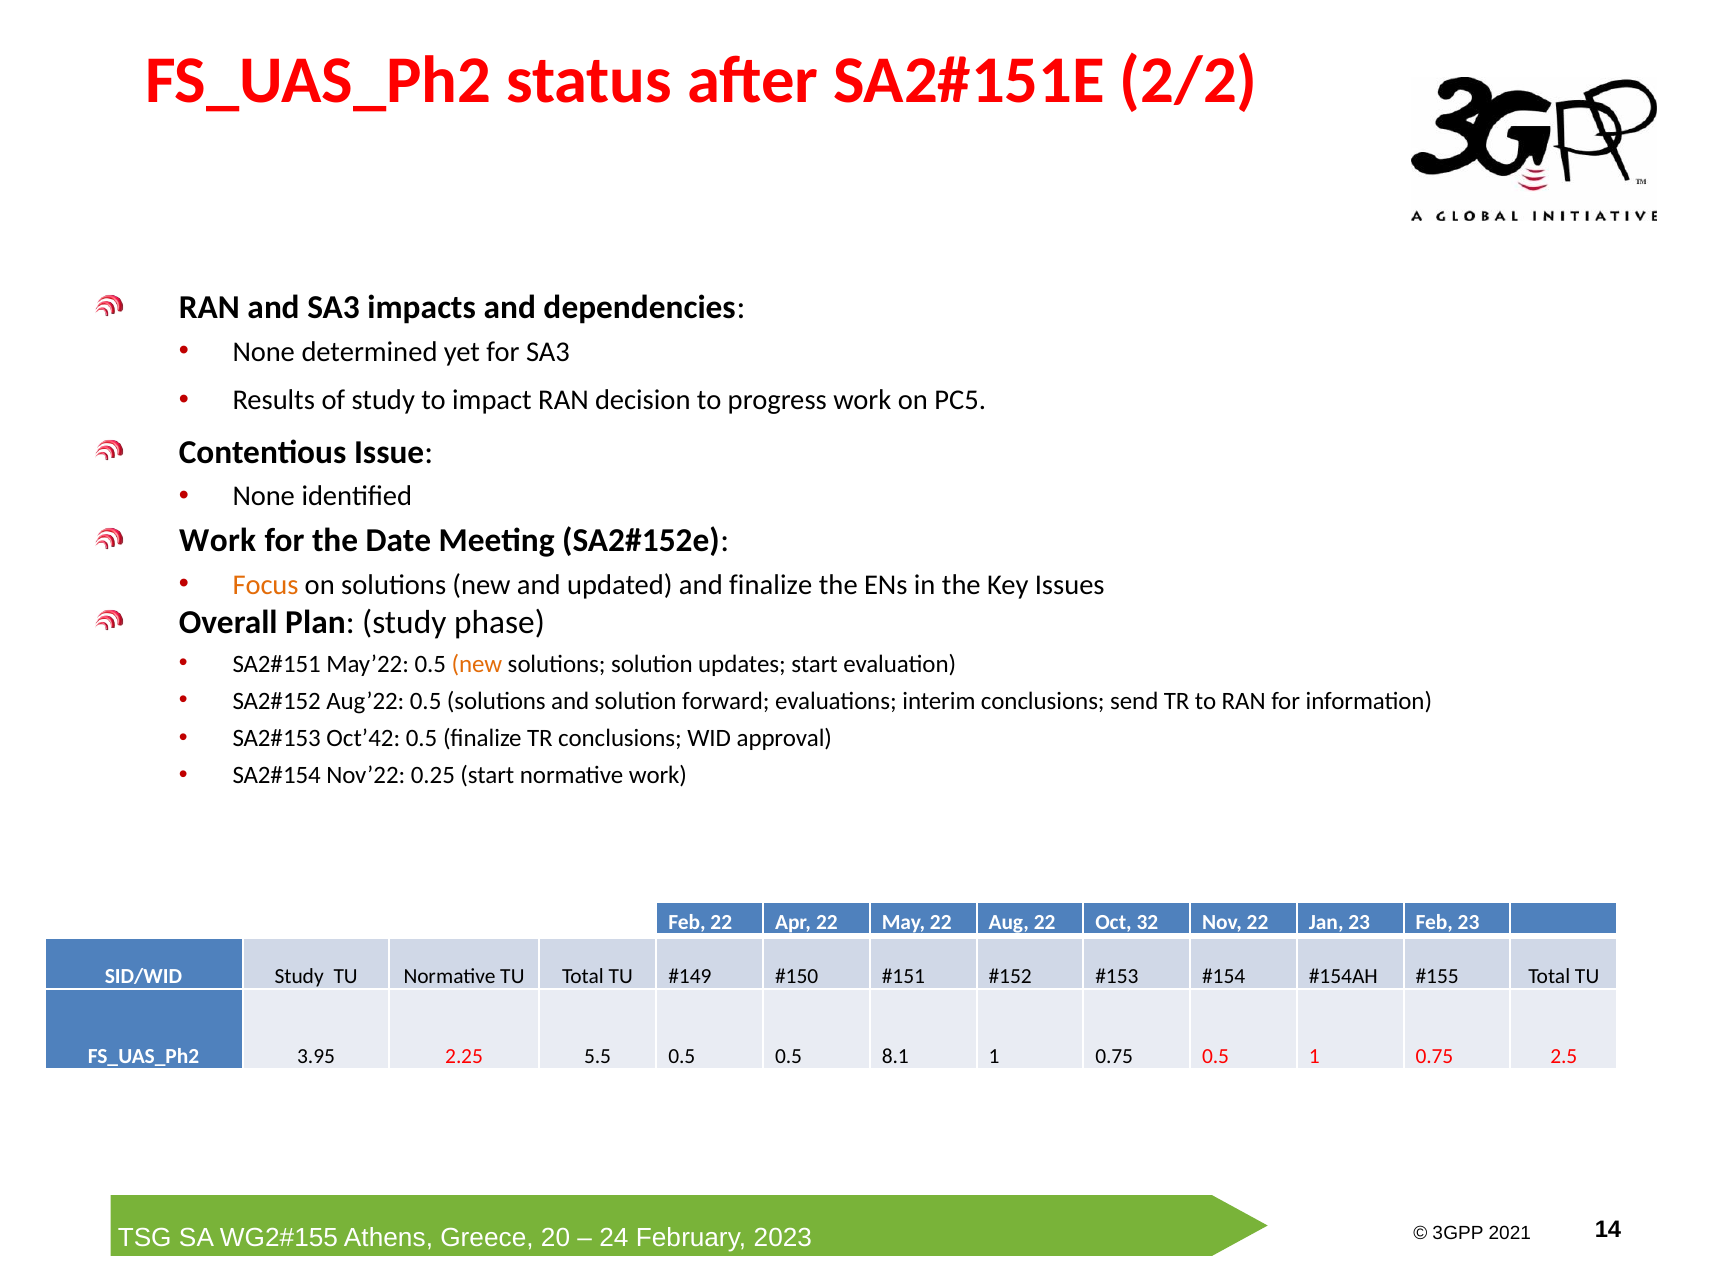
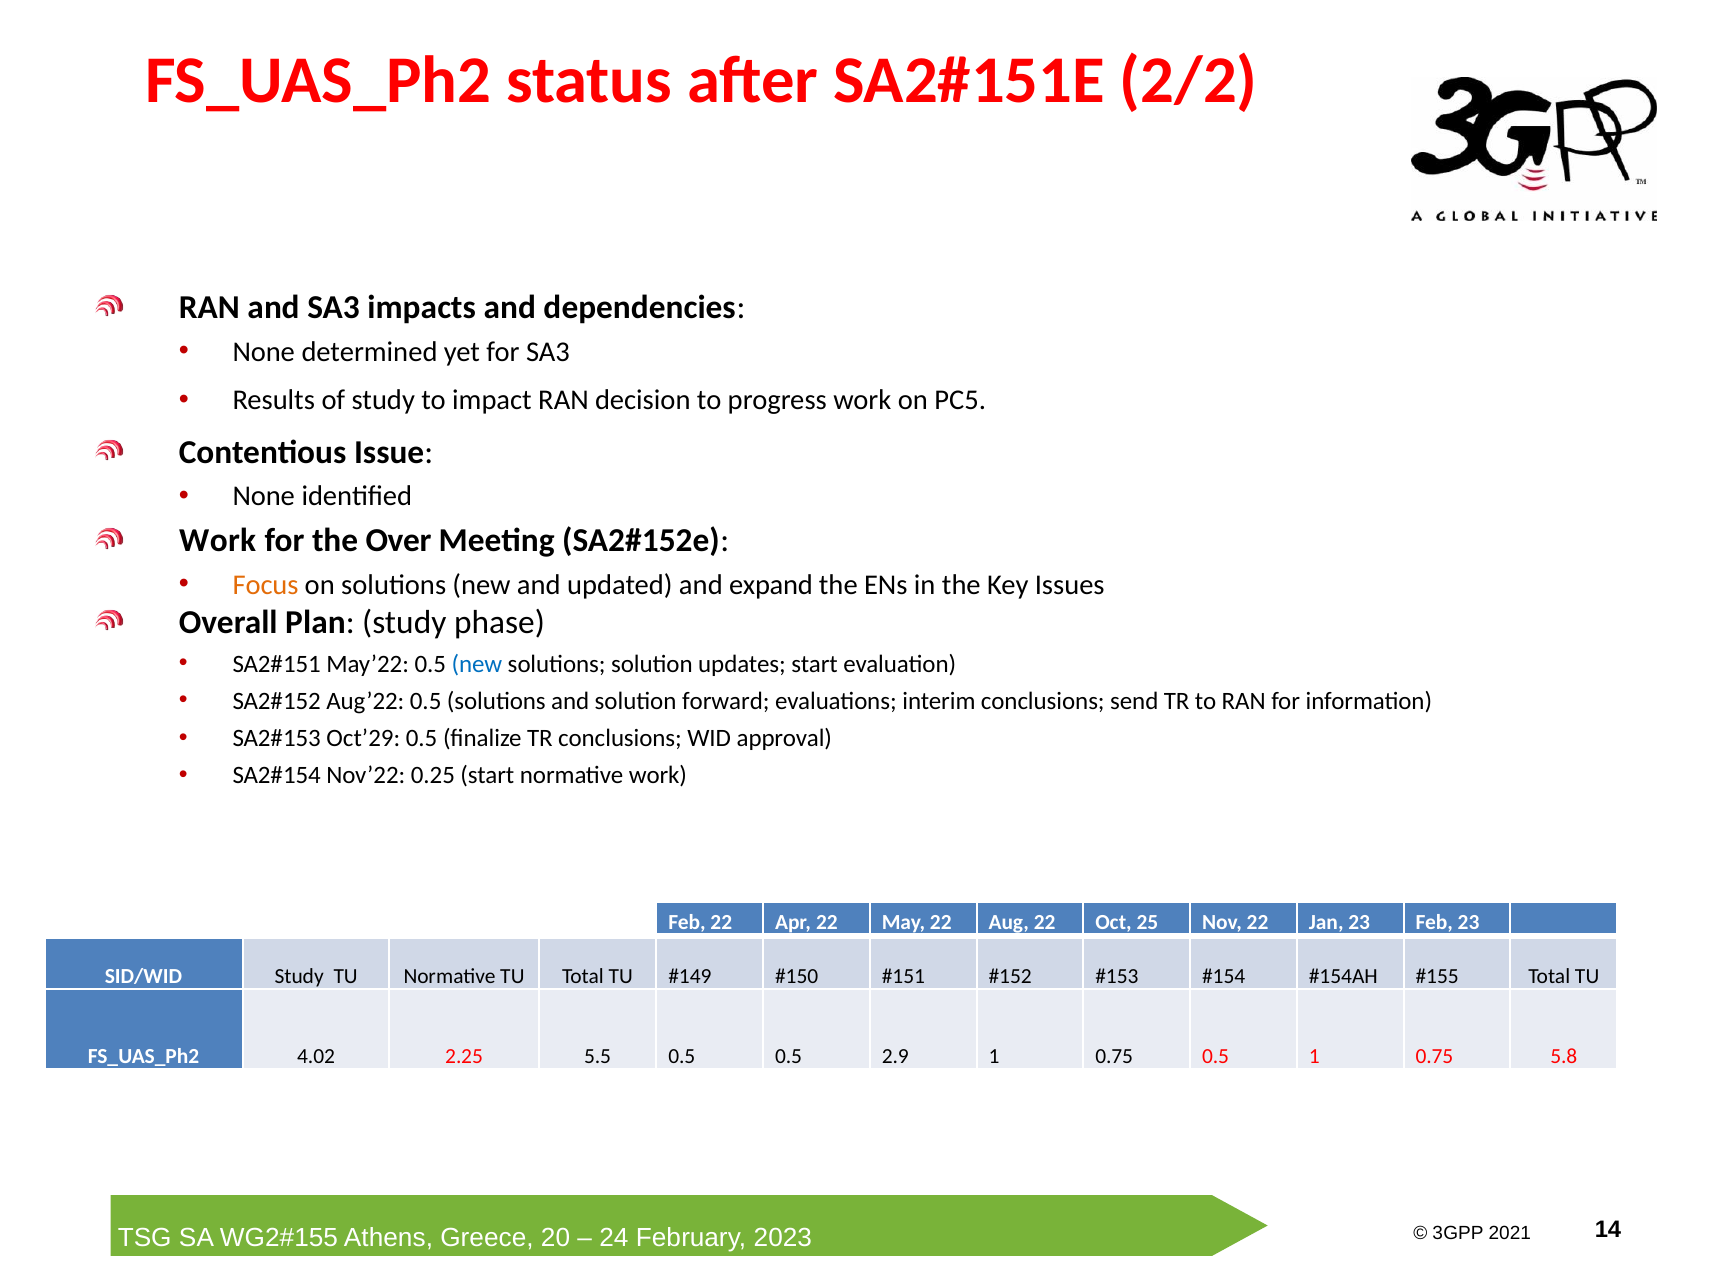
Date: Date -> Over
and finalize: finalize -> expand
new at (477, 664) colour: orange -> blue
Oct’42: Oct’42 -> Oct’29
32: 32 -> 25
3.95: 3.95 -> 4.02
8.1: 8.1 -> 2.9
2.5: 2.5 -> 5.8
